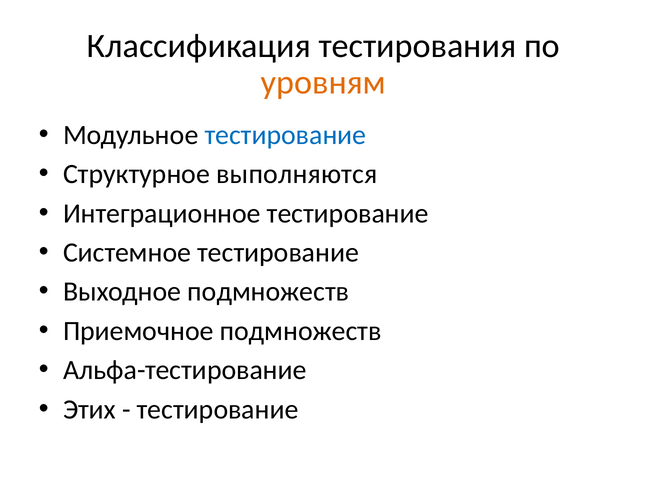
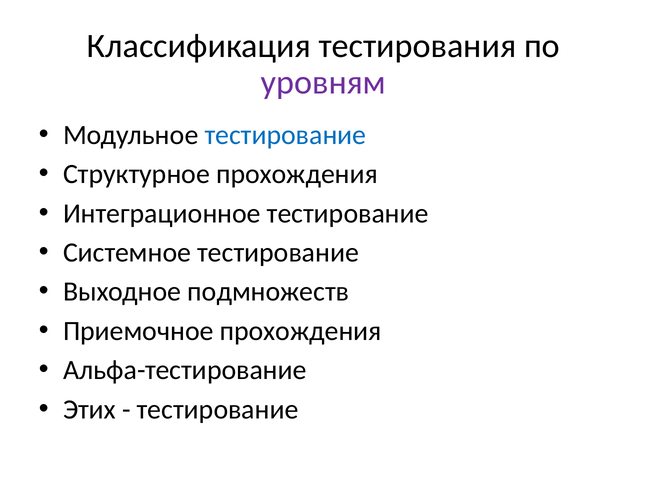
уровням colour: orange -> purple
Структурное выполняются: выполняются -> прохождения
Приемочное подмножеств: подмножеств -> прохождения
